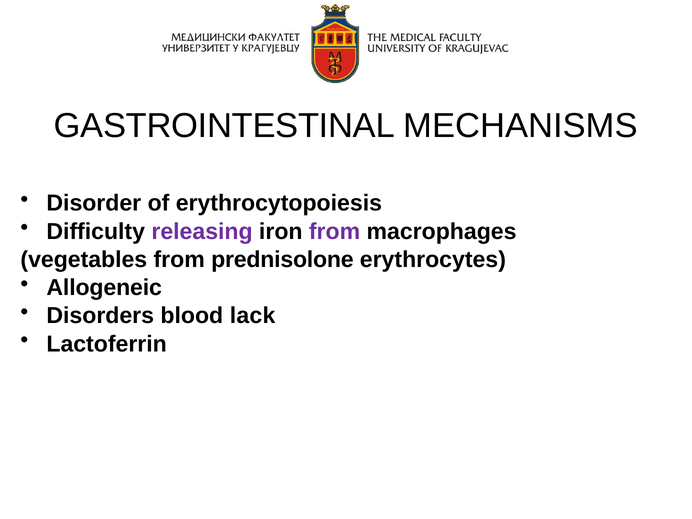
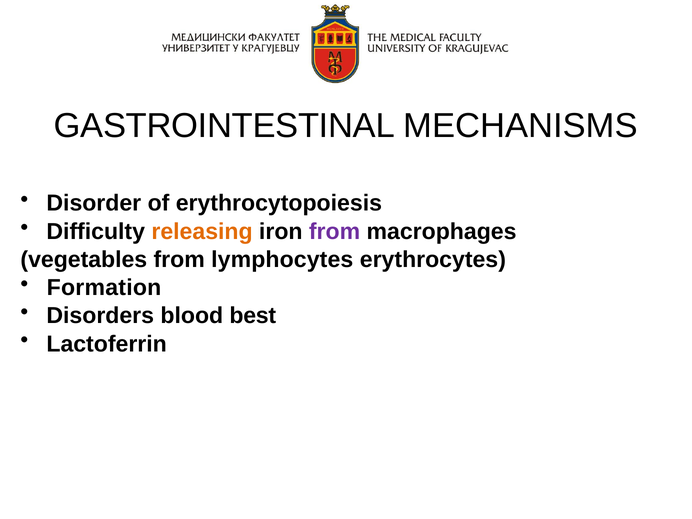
releasing colour: purple -> orange
prednisolone: prednisolone -> lymphocytes
Allogeneic: Allogeneic -> Formation
lack: lack -> best
